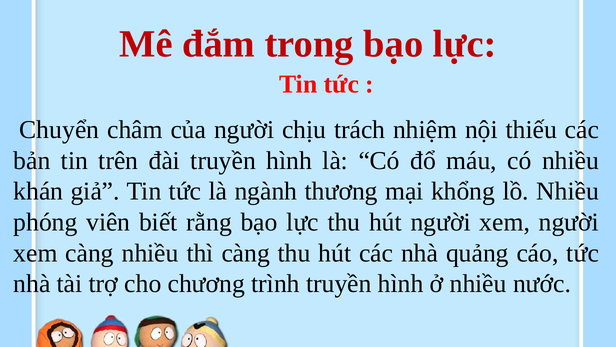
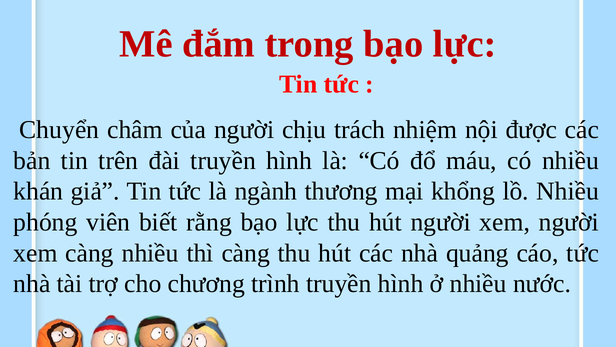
thiếu: thiếu -> được
